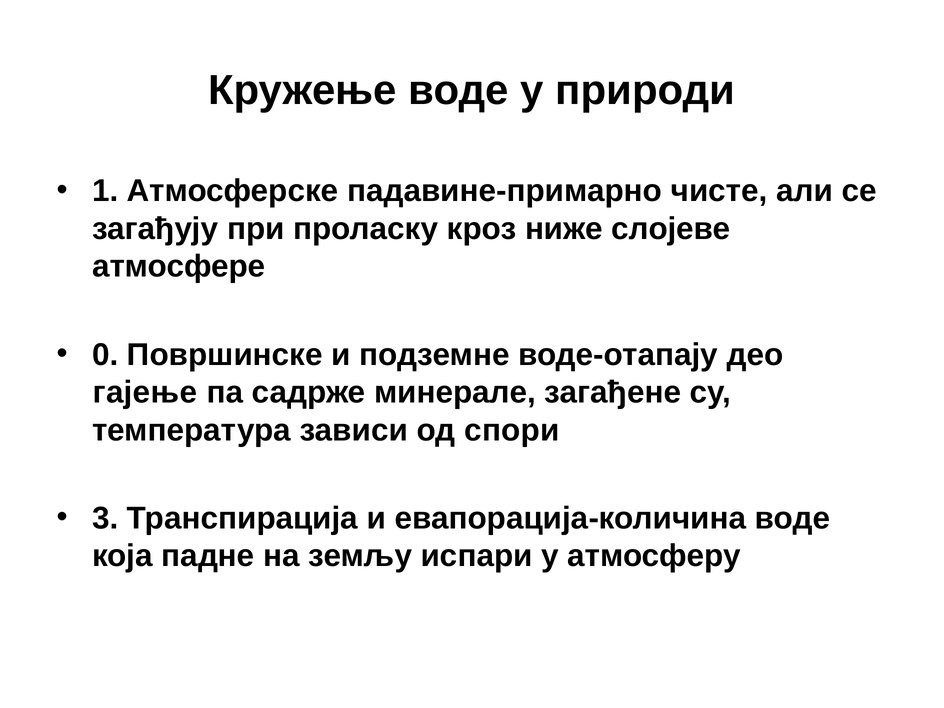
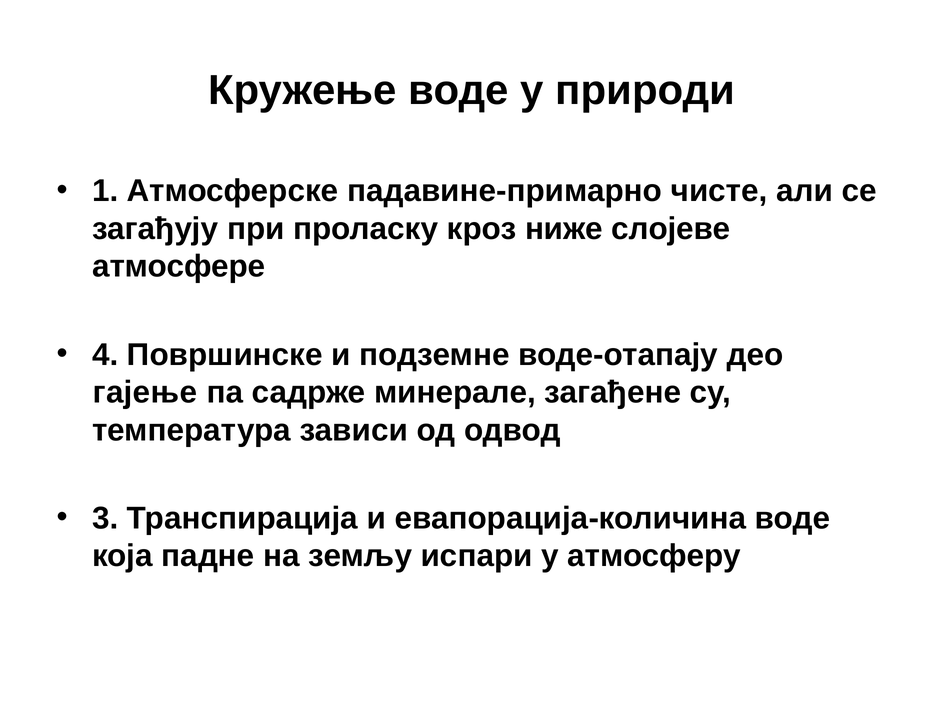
0: 0 -> 4
спори: спори -> одвод
